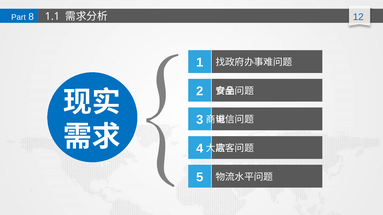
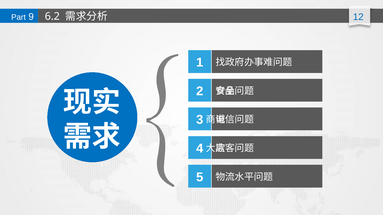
1.1: 1.1 -> 6.2
8: 8 -> 9
